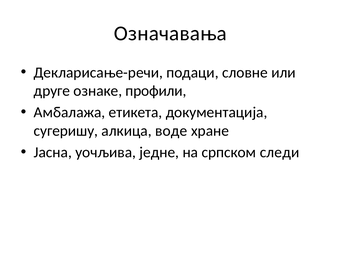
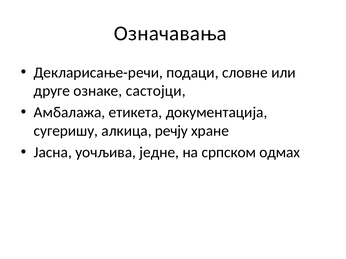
профили: профили -> сaстojци
воде: воде -> речју
следи: следи -> одмах
